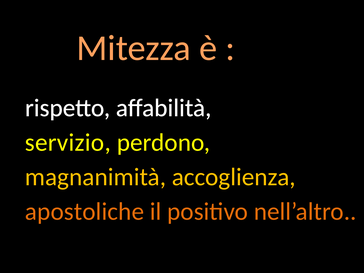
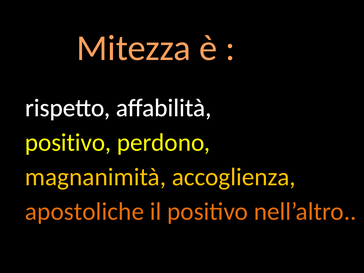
servizio at (68, 142): servizio -> positivo
